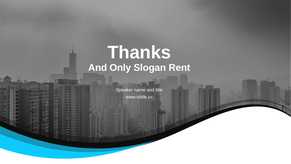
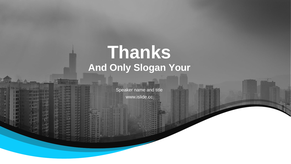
Rent: Rent -> Your
